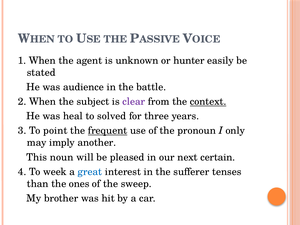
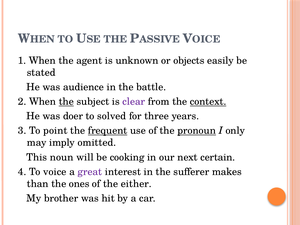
hunter: hunter -> objects
the at (66, 102) underline: none -> present
heal: heal -> doer
pronoun underline: none -> present
another: another -> omitted
pleased: pleased -> cooking
week: week -> voice
great colour: blue -> purple
tenses: tenses -> makes
sweep: sweep -> either
